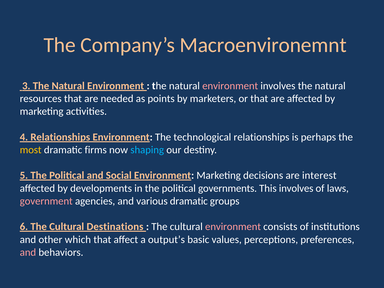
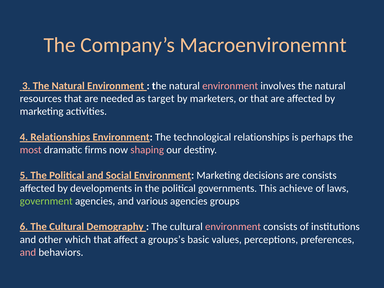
points: points -> target
most colour: yellow -> pink
shaping colour: light blue -> pink
are interest: interest -> consists
This involves: involves -> achieve
government colour: pink -> light green
various dramatic: dramatic -> agencies
Destinations: Destinations -> Demography
output’s: output’s -> groups’s
